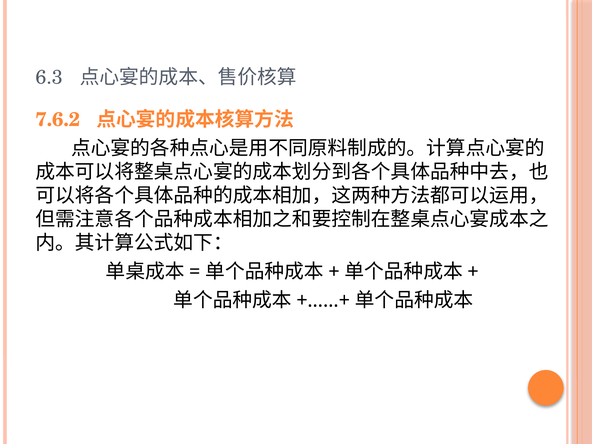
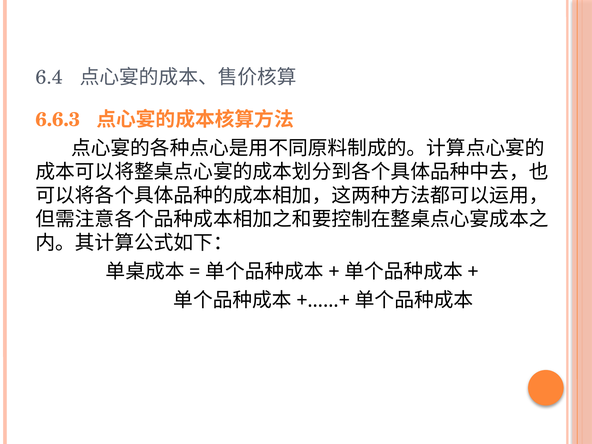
6.3: 6.3 -> 6.4
7.6.2: 7.6.2 -> 6.6.3
